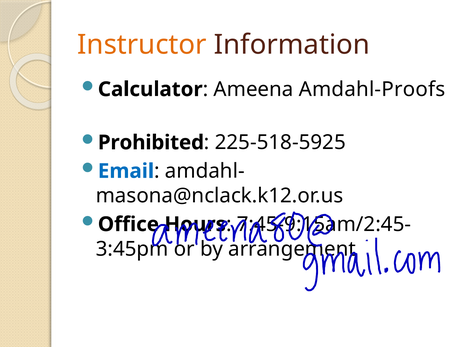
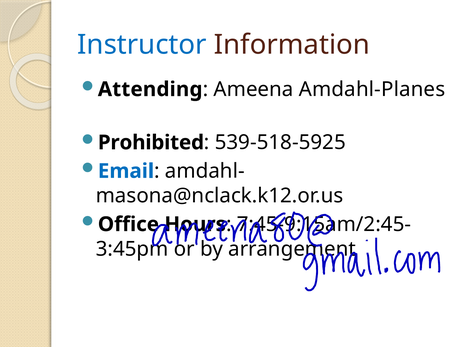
Instructor colour: orange -> blue
Calculator: Calculator -> Attending
Amdahl-Proofs: Amdahl-Proofs -> Amdahl-Planes
225-518-5925: 225-518-5925 -> 539-518-5925
